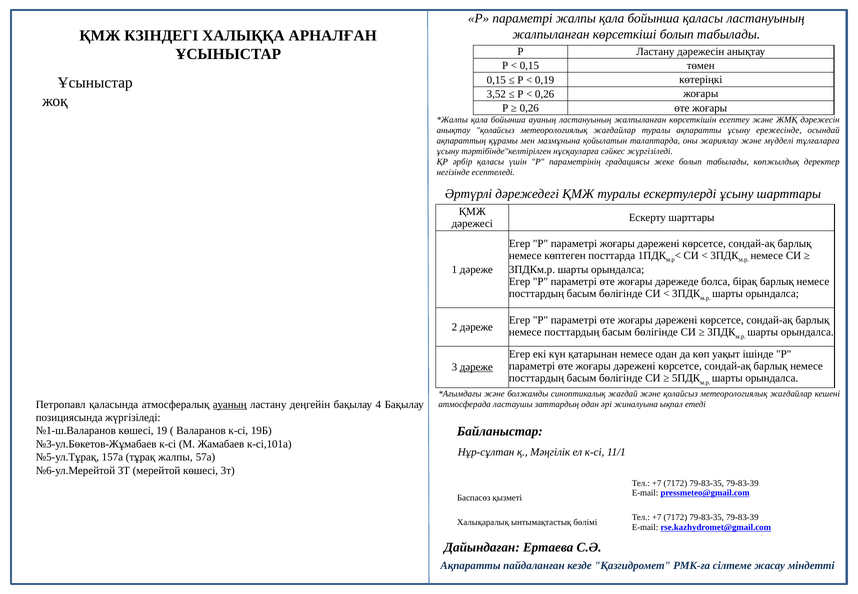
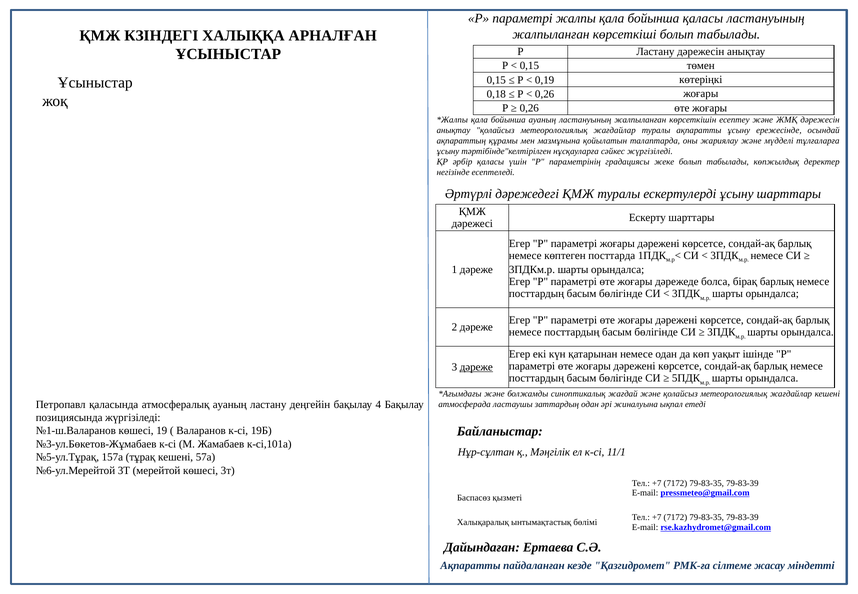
3,52: 3,52 -> 0,18
ауаның at (230, 404) underline: present -> none
тұрақ жалпы: жалпы -> кешені
